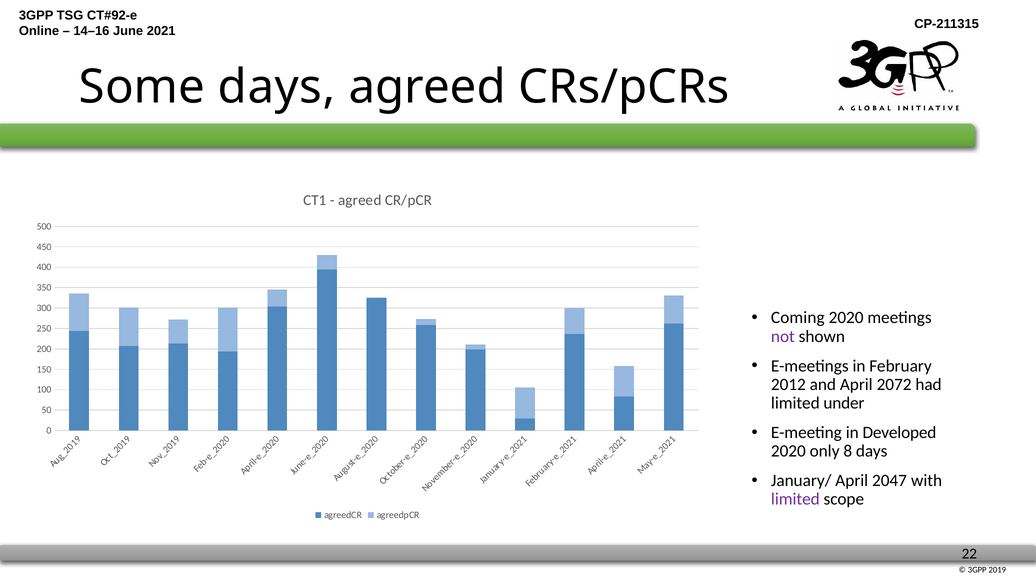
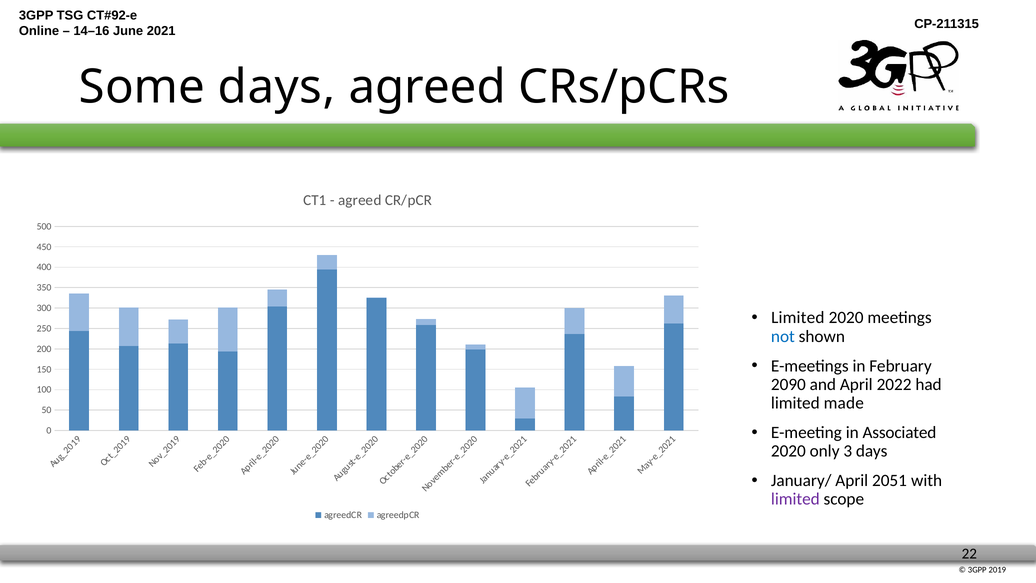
Coming at (798, 318): Coming -> Limited
not colour: purple -> blue
2012: 2012 -> 2090
2072: 2072 -> 2022
under: under -> made
Developed: Developed -> Associated
8: 8 -> 3
2047: 2047 -> 2051
